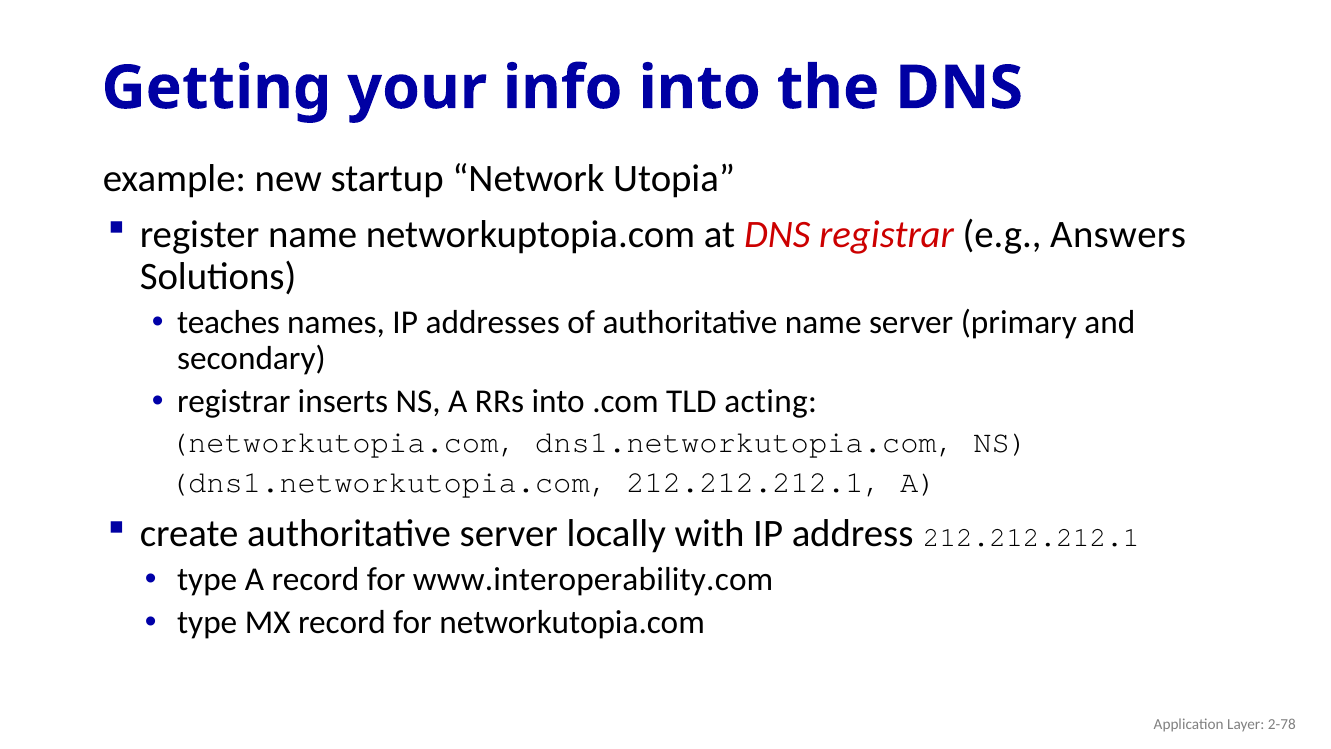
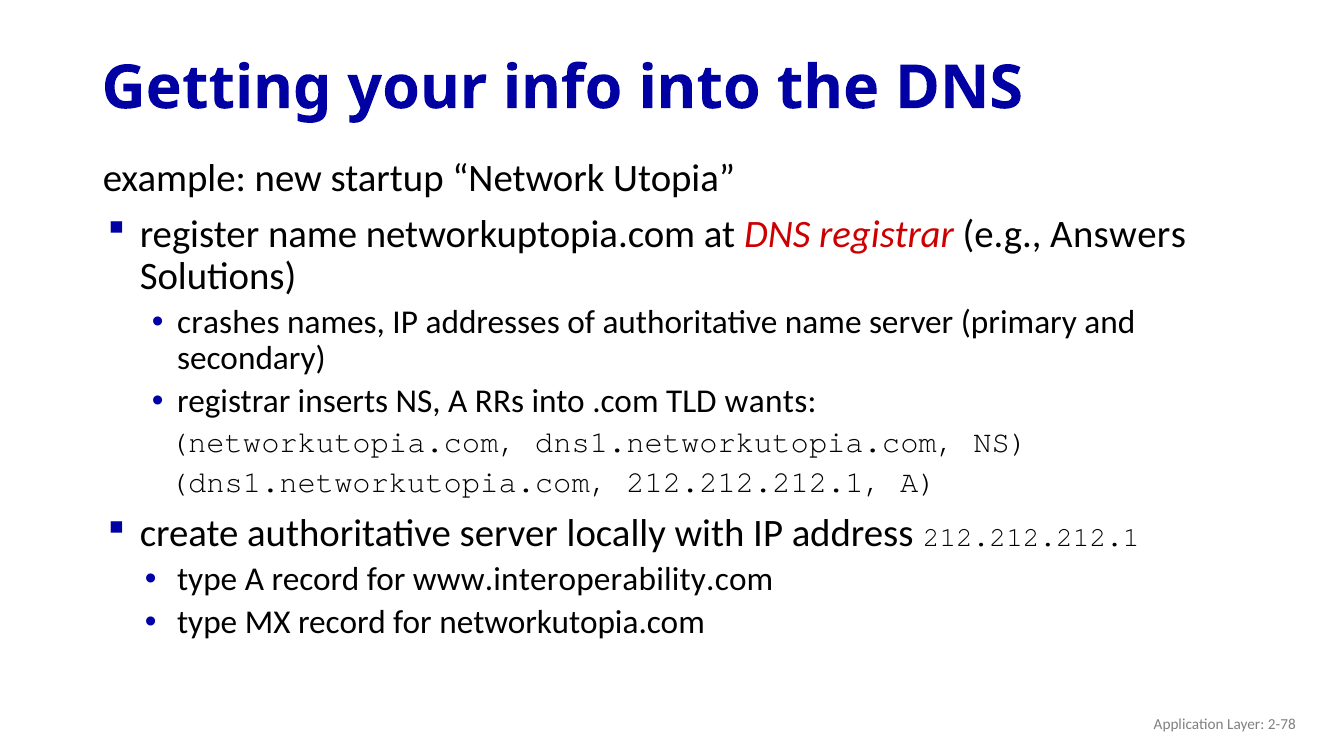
teaches: teaches -> crashes
acting: acting -> wants
